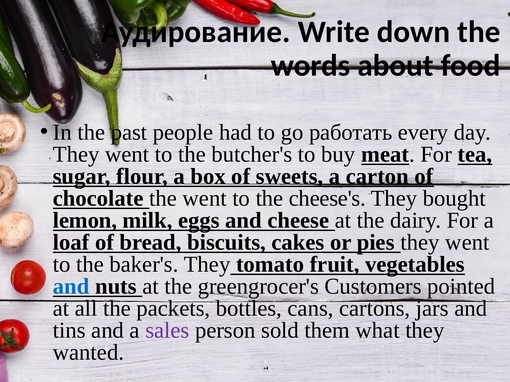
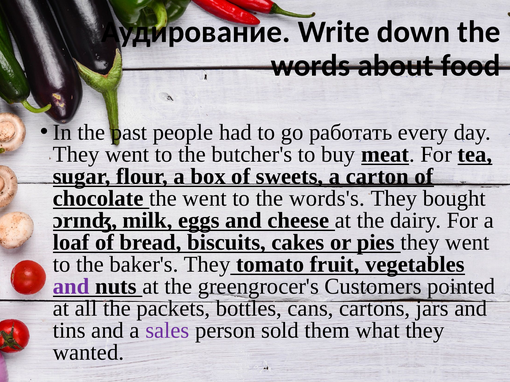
cheese's: cheese's -> words's
lemon: lemon -> ɔrɪnʤ
and at (71, 287) colour: blue -> purple
